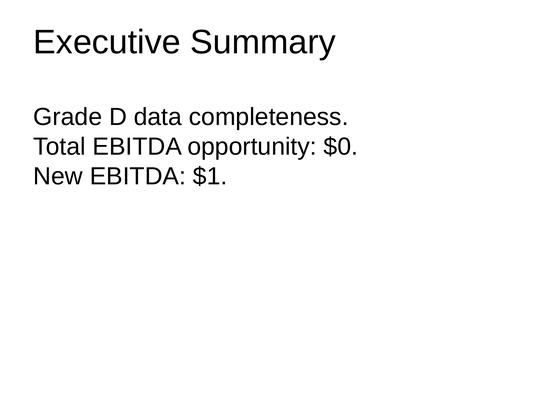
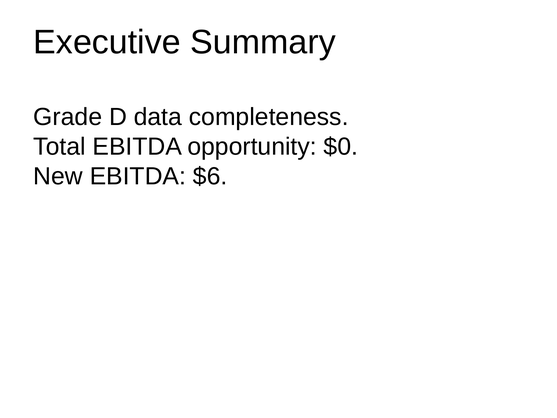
$1: $1 -> $6
